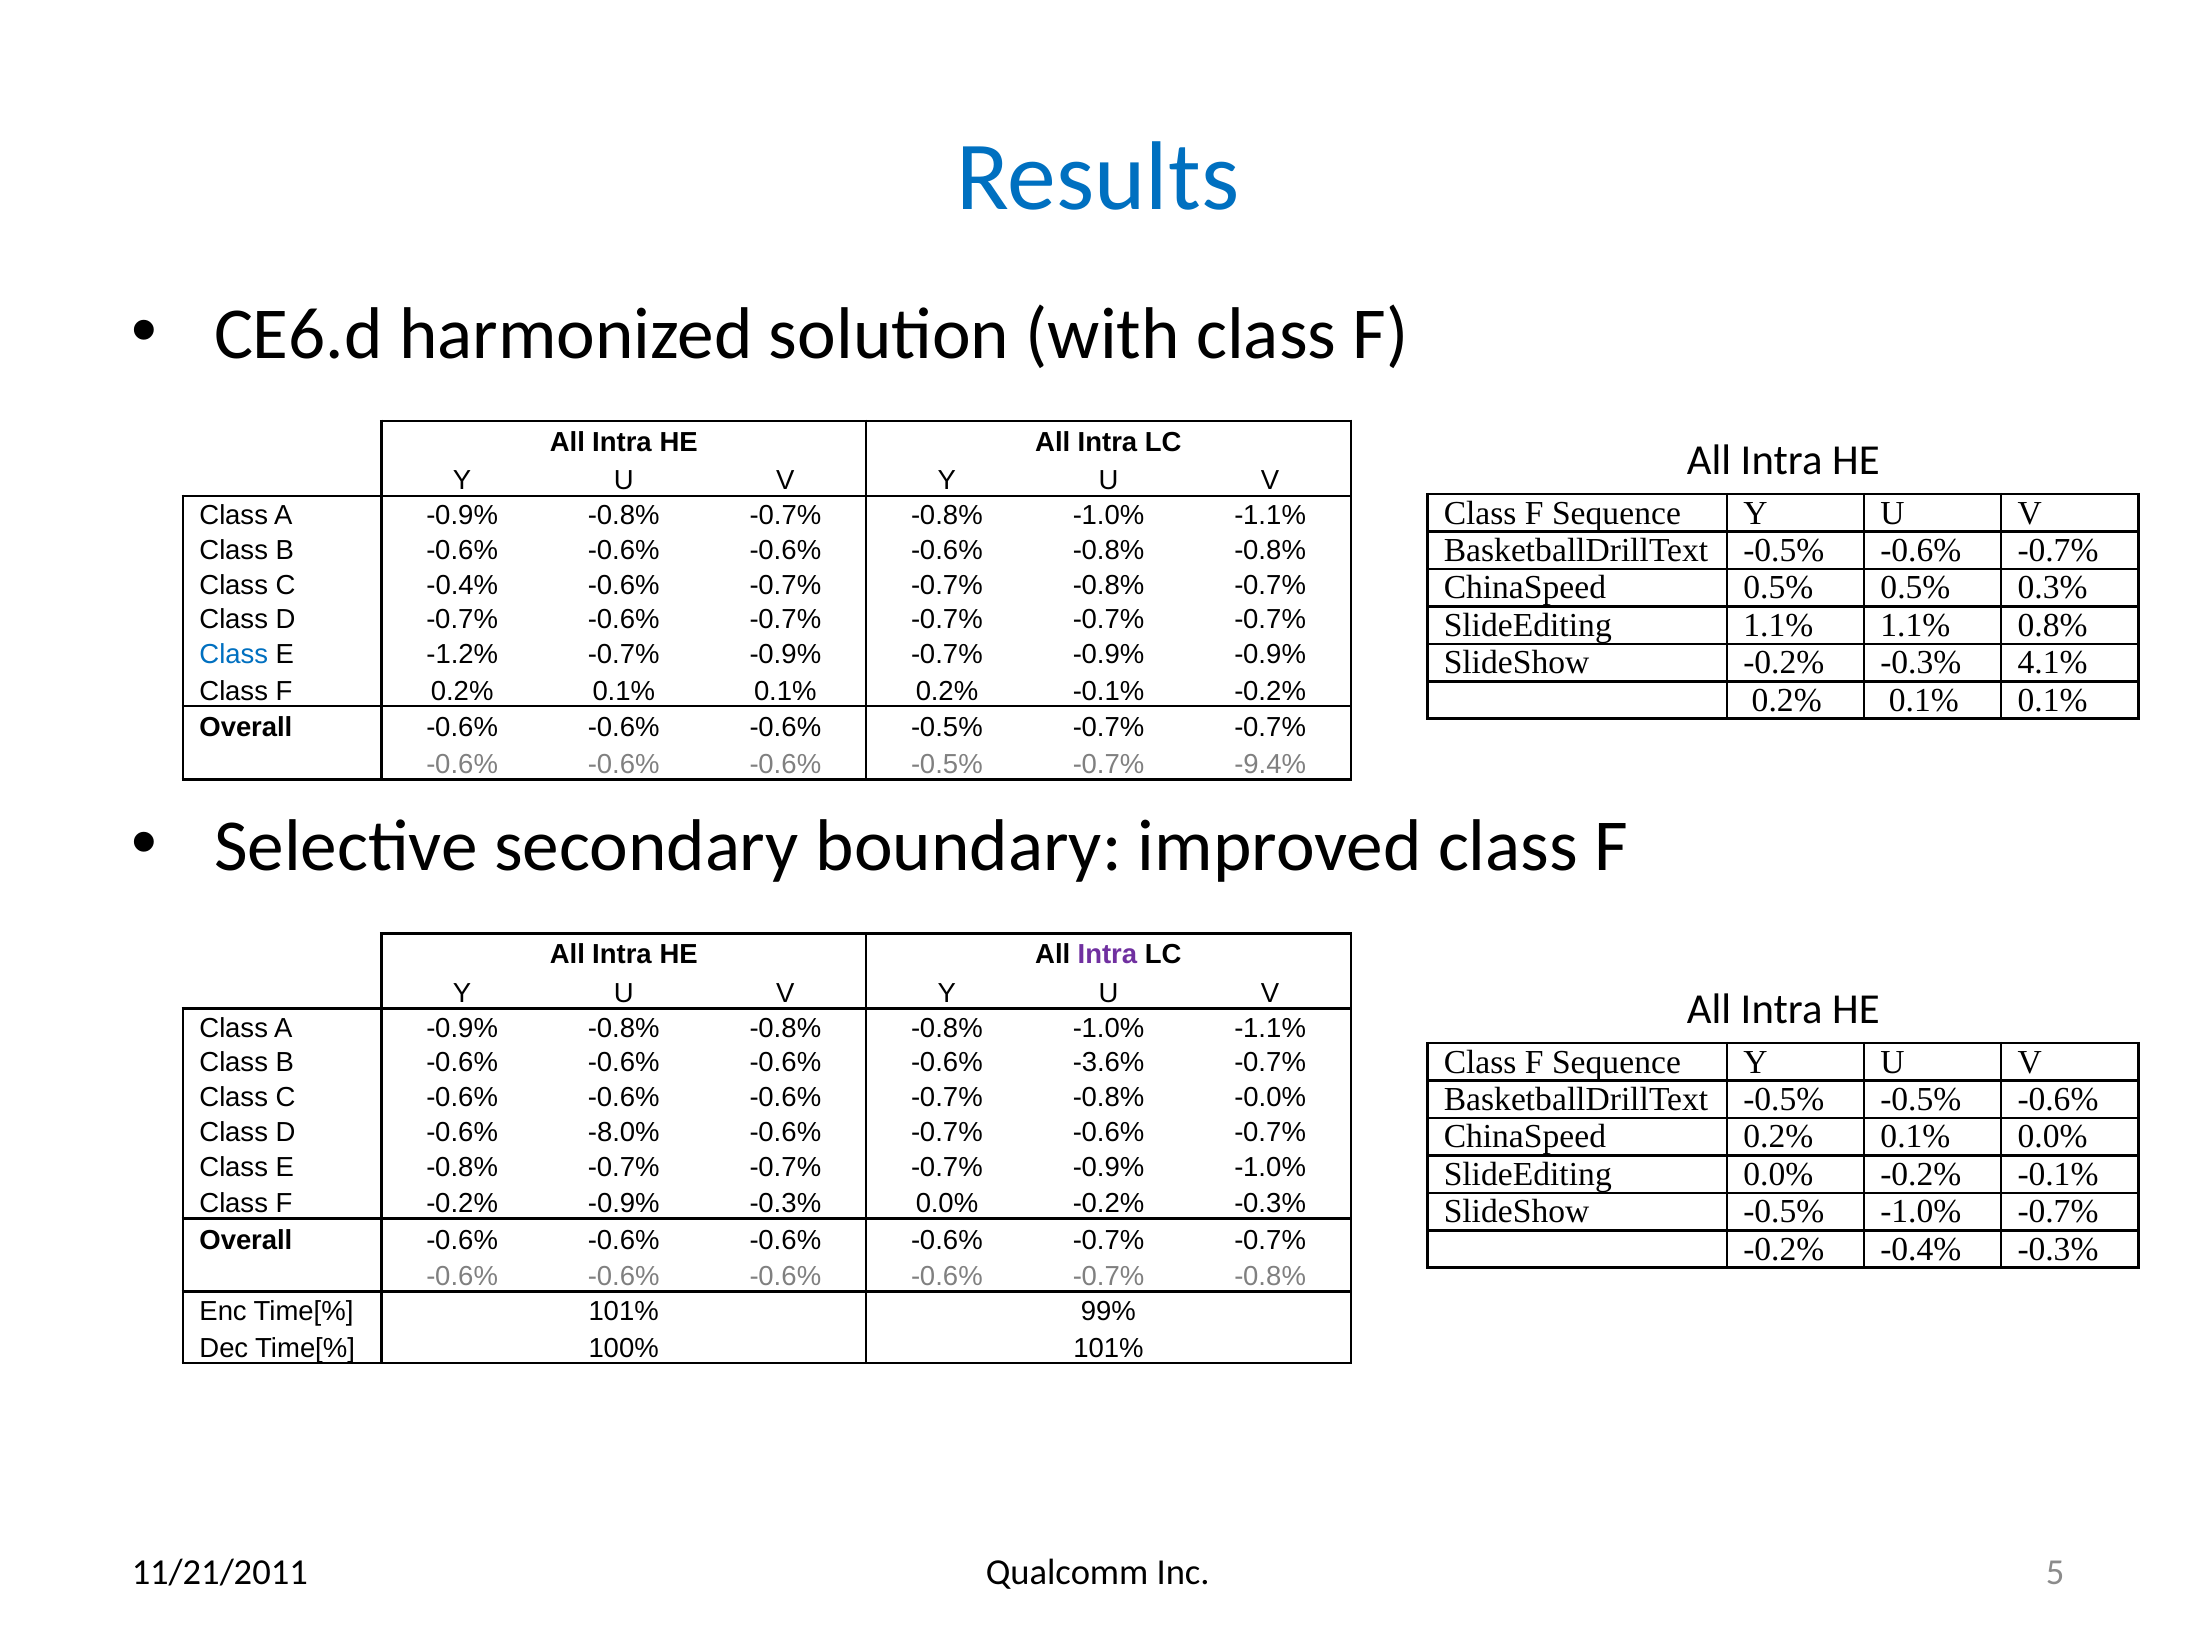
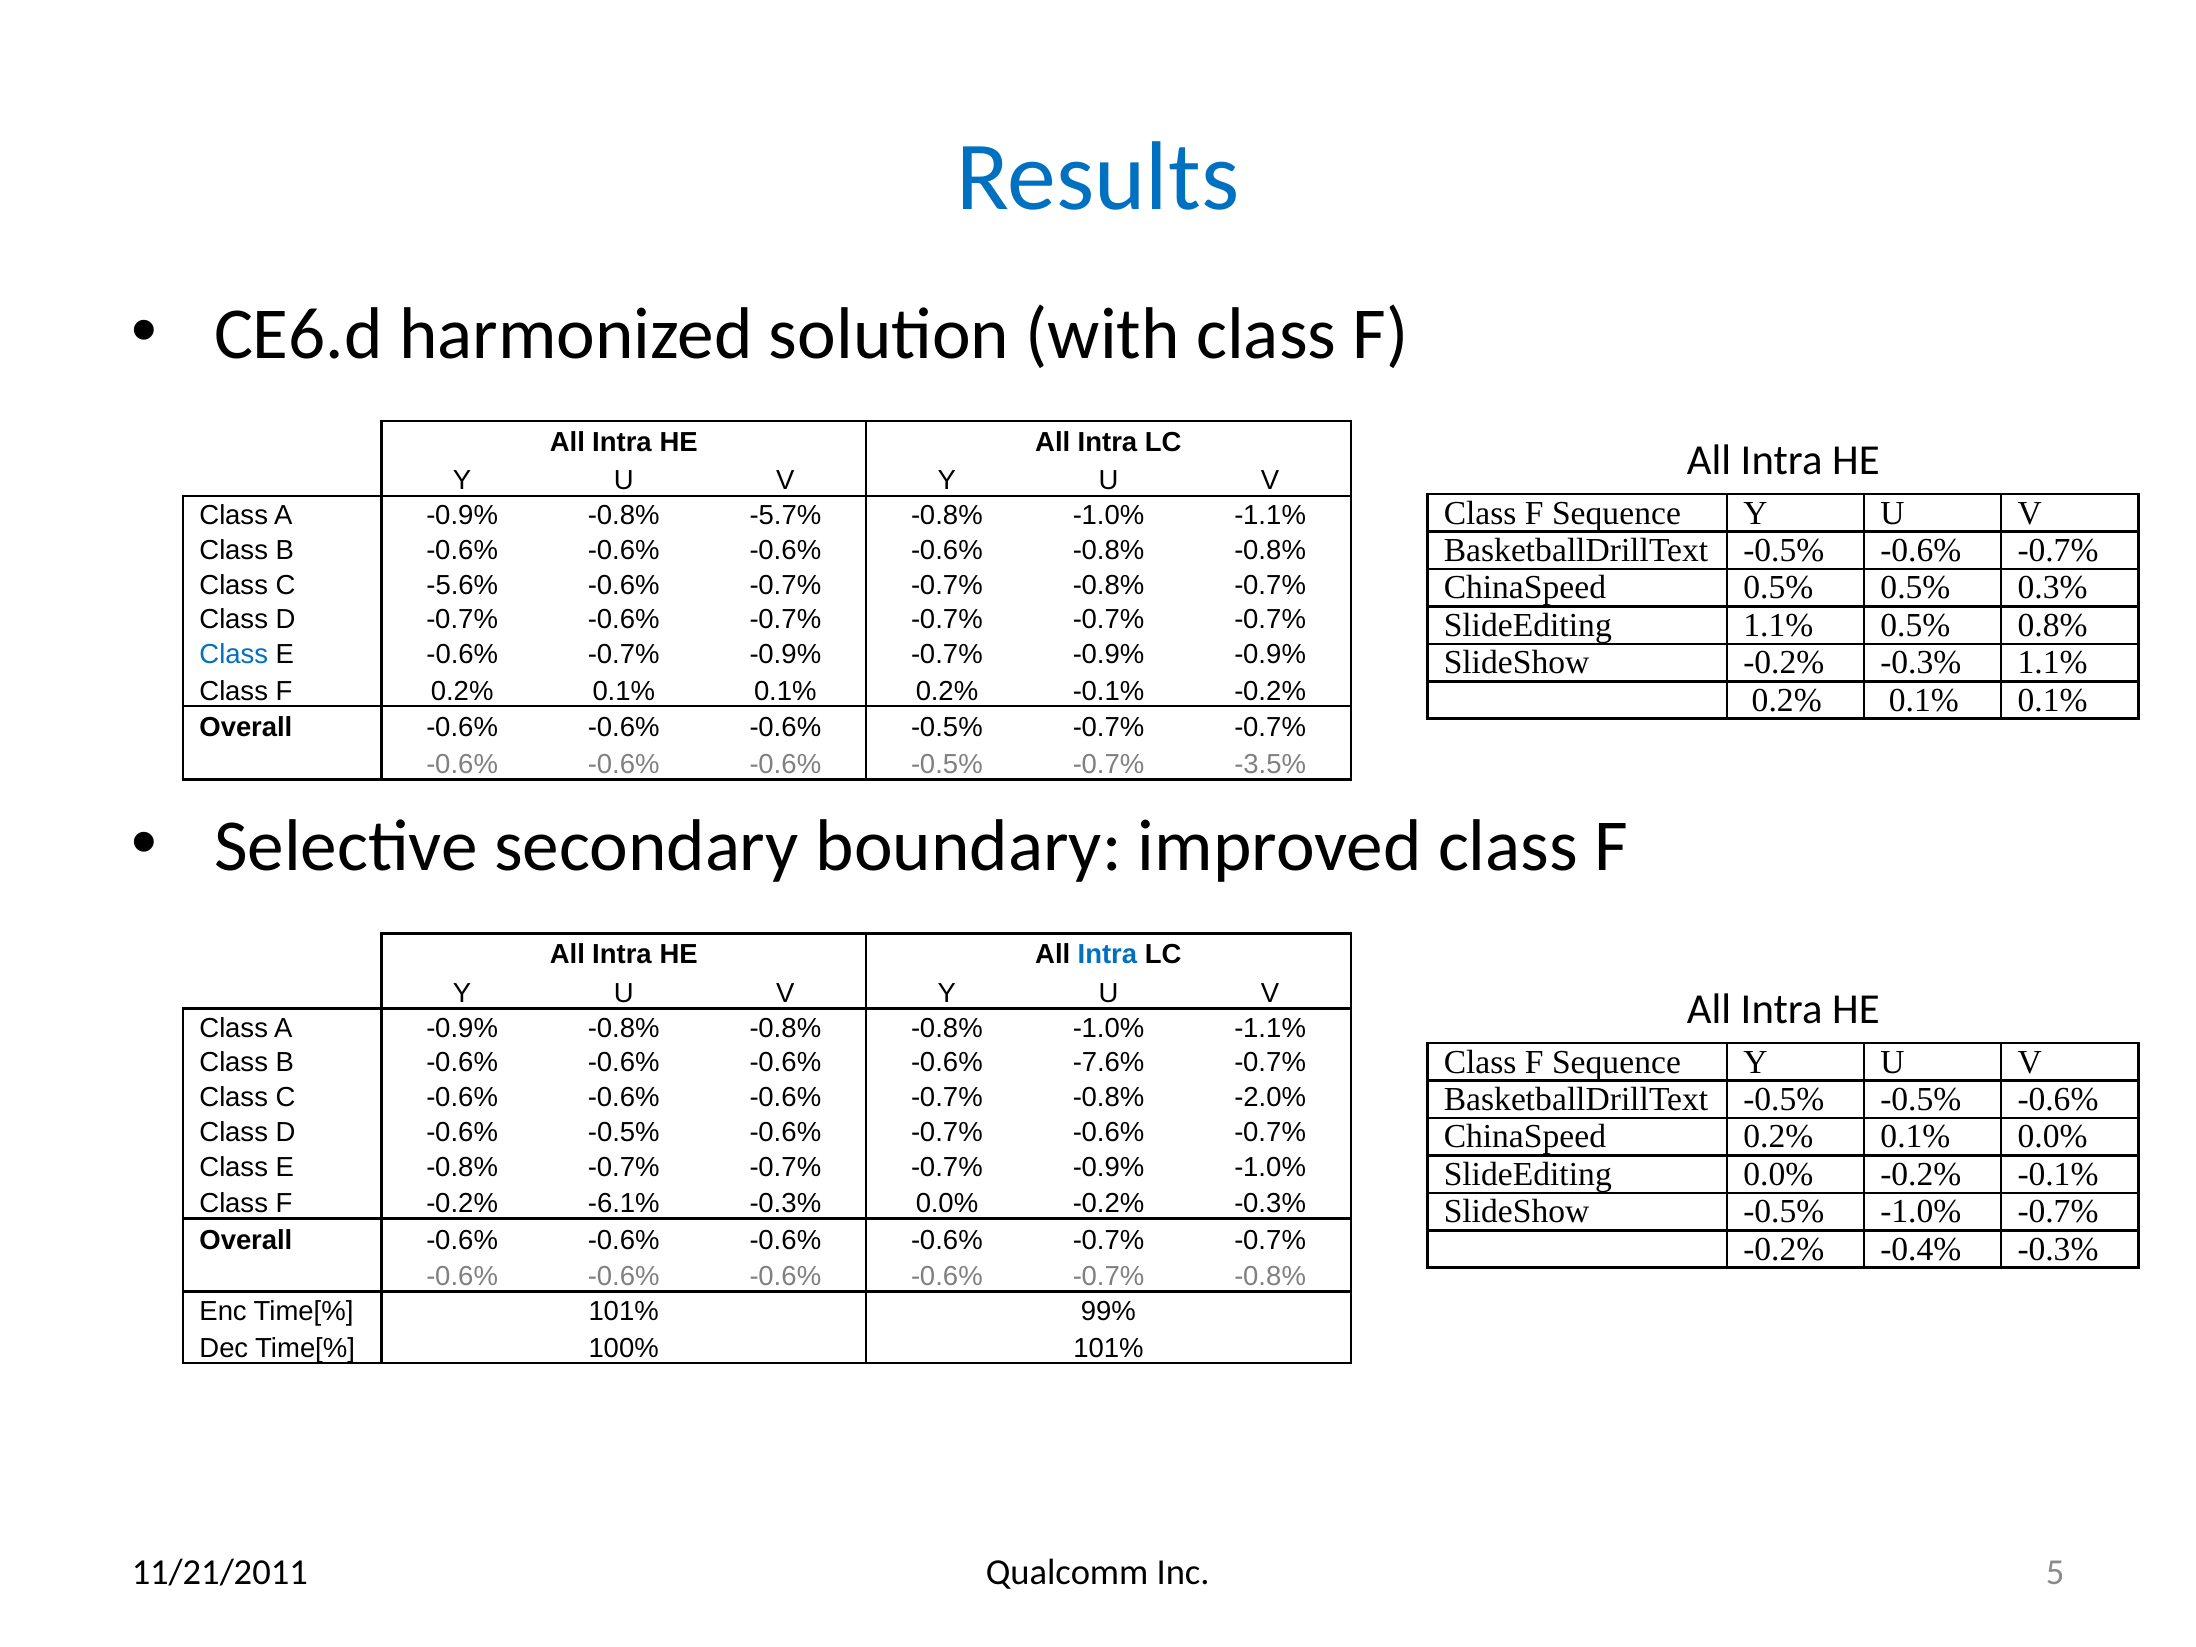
-0.9% -0.8% -0.7%: -0.7% -> -5.7%
C -0.4%: -0.4% -> -5.6%
1.1% 1.1%: 1.1% -> 0.5%
E -1.2%: -1.2% -> -0.6%
-0.3% 4.1%: 4.1% -> 1.1%
-9.4%: -9.4% -> -3.5%
Intra at (1107, 955) colour: purple -> blue
-3.6%: -3.6% -> -7.6%
-0.0%: -0.0% -> -2.0%
D -0.6% -8.0%: -8.0% -> -0.5%
-0.2% -0.9%: -0.9% -> -6.1%
